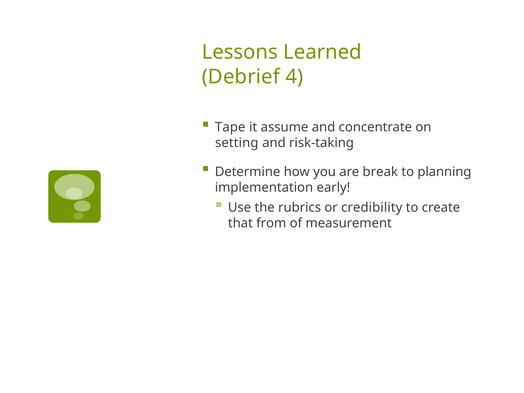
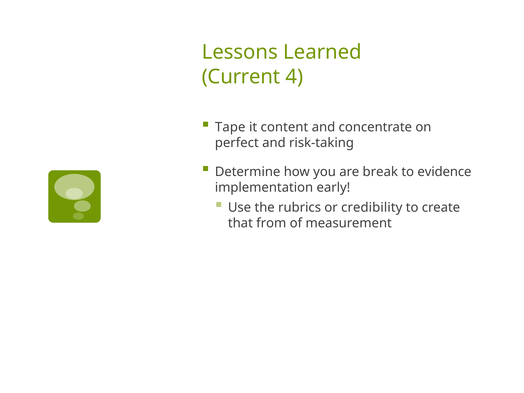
Debrief: Debrief -> Current
assume: assume -> content
setting: setting -> perfect
planning: planning -> evidence
